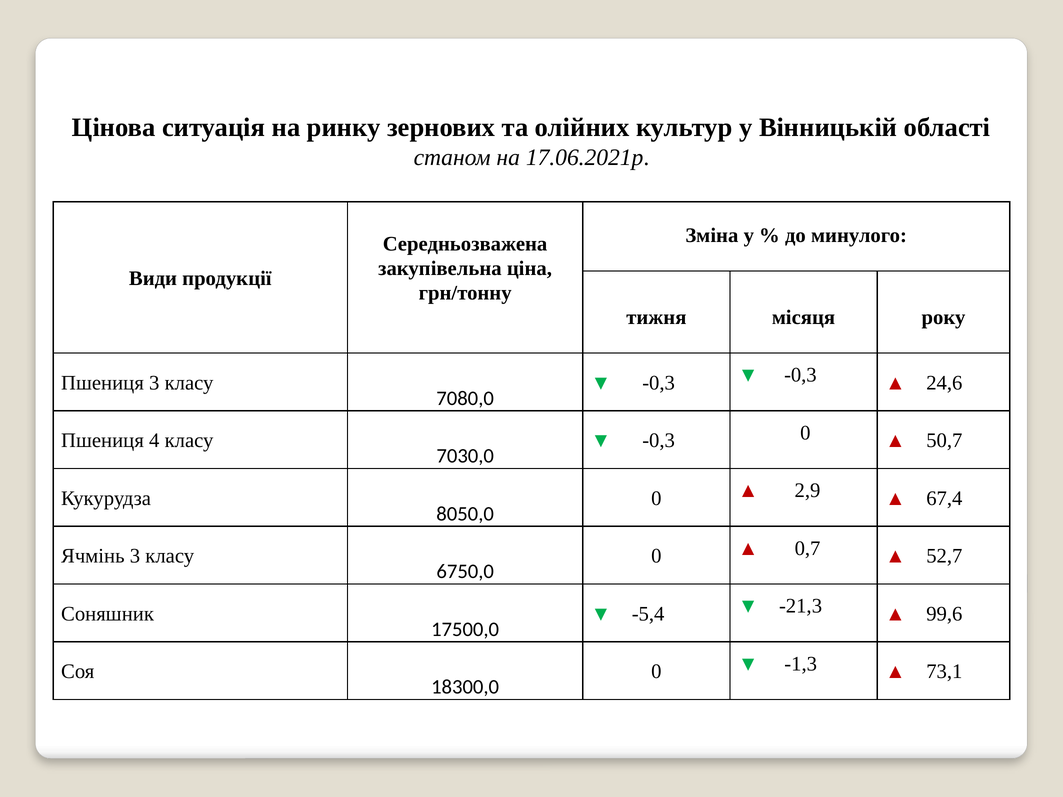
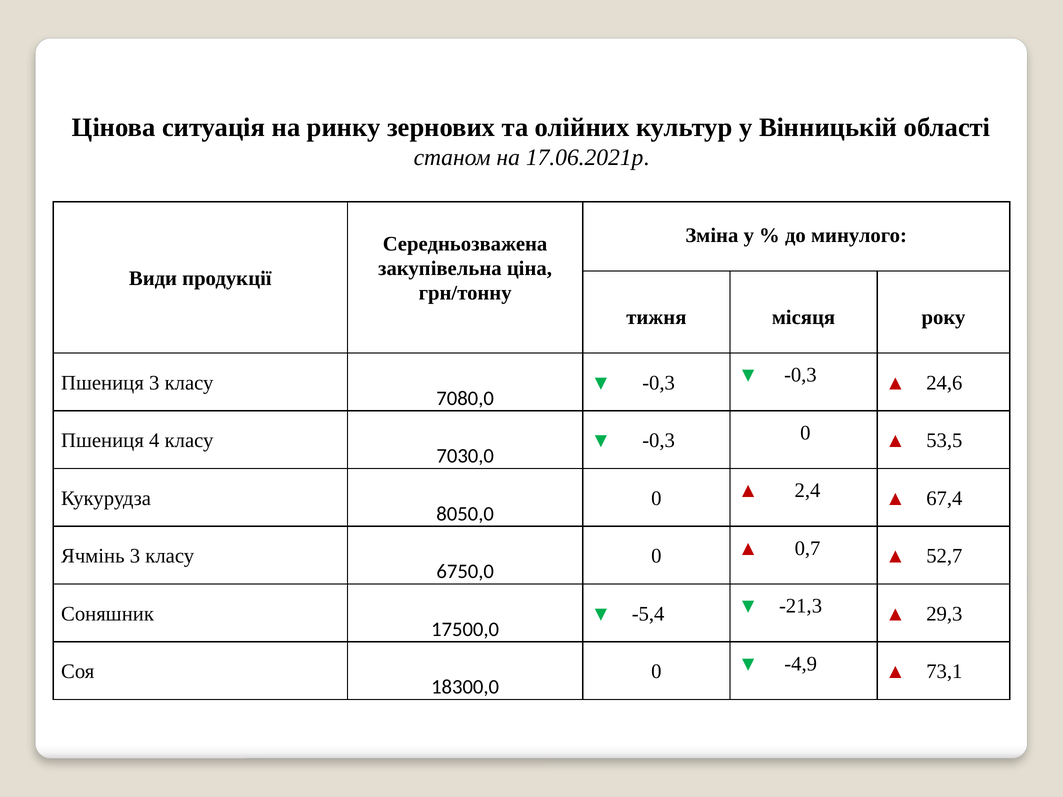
50,7: 50,7 -> 53,5
2,9: 2,9 -> 2,4
99,6: 99,6 -> 29,3
-1,3: -1,3 -> -4,9
